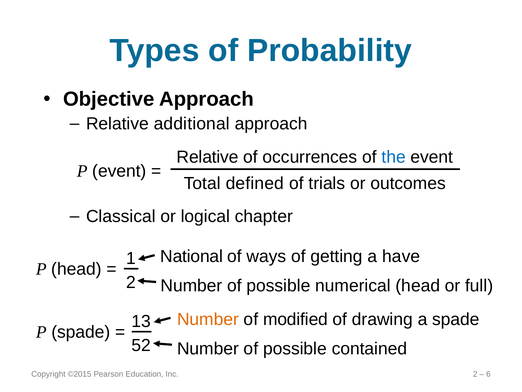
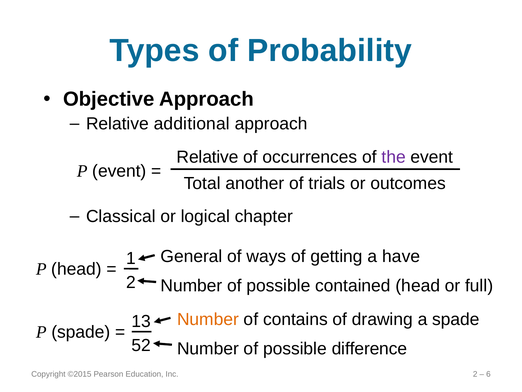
the colour: blue -> purple
defined: defined -> another
National: National -> General
numerical: numerical -> contained
modified: modified -> contains
contained: contained -> difference
